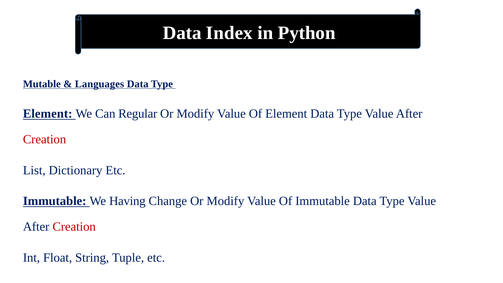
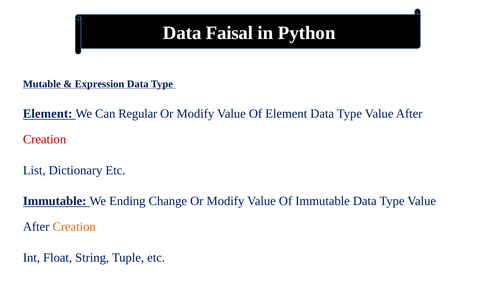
Index: Index -> Faisal
Languages: Languages -> Expression
Having: Having -> Ending
Creation at (74, 227) colour: red -> orange
